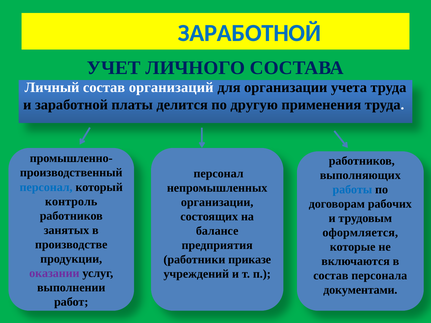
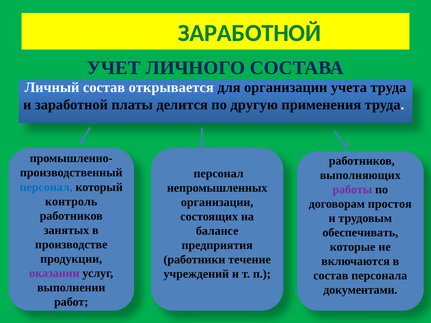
ЗАРАБОТНОЙ at (249, 33) colour: blue -> green
организаций: организаций -> открывается
работы colour: blue -> purple
рабочих: рабочих -> простоя
оформляется: оформляется -> обеспечивать
приказе: приказе -> течение
